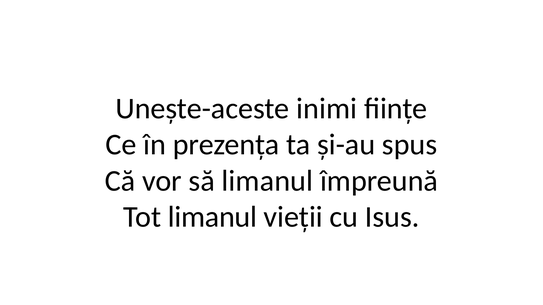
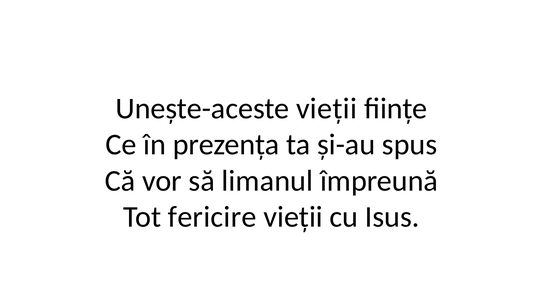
Unește-aceste inimi: inimi -> vieții
Tot limanul: limanul -> fericire
